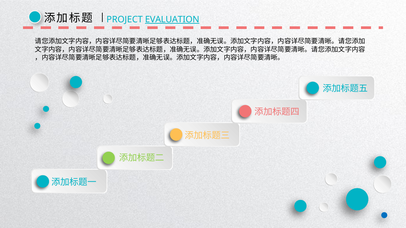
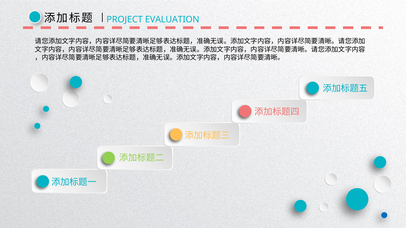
EVALUATION underline: present -> none
